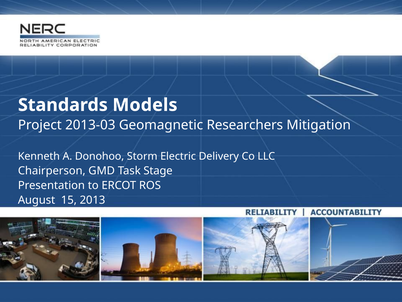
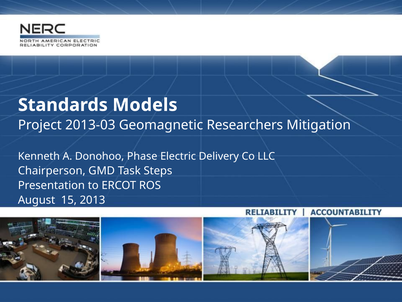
Storm: Storm -> Phase
Stage: Stage -> Steps
